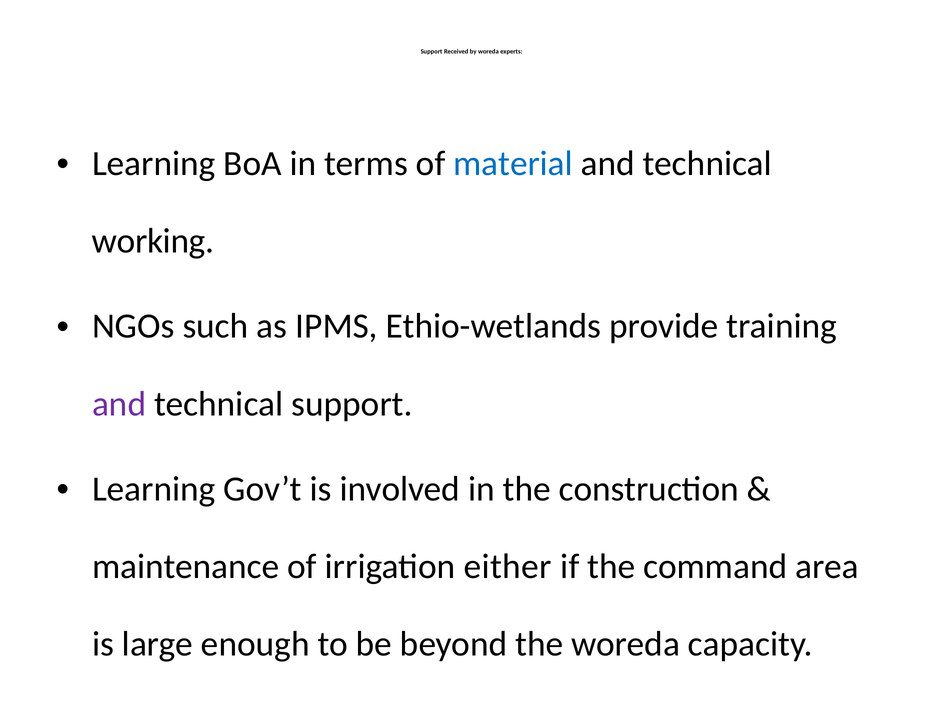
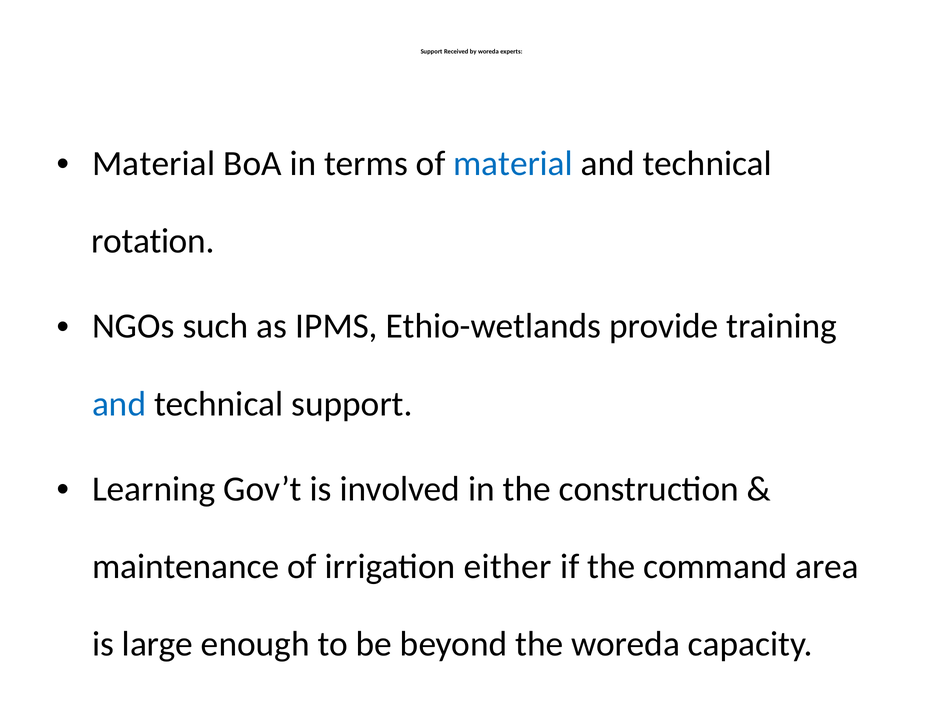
Learning at (154, 163): Learning -> Material
working: working -> rotation
and at (119, 404) colour: purple -> blue
